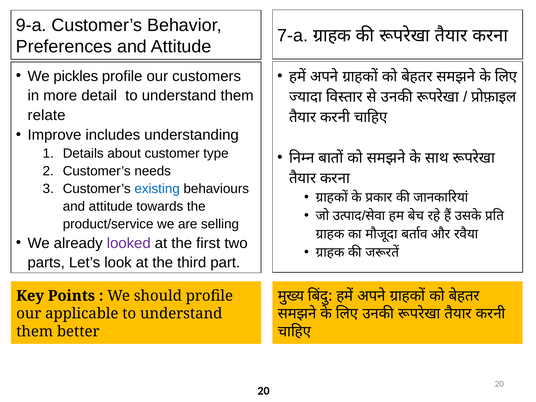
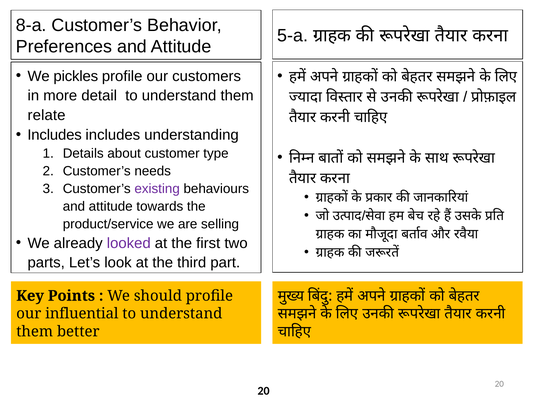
9-a: 9-a -> 8-a
7-a: 7-a -> 5-a
Improve at (54, 135): Improve -> Includes
existing colour: blue -> purple
applicable: applicable -> influential
